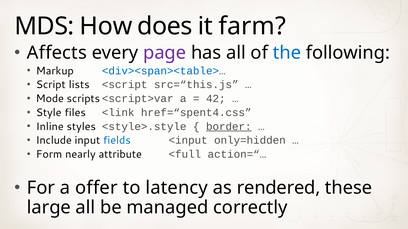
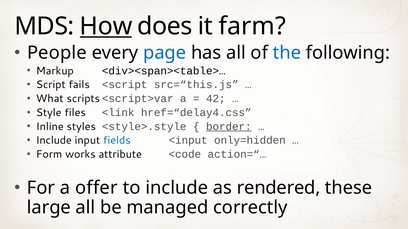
How underline: none -> present
Affects: Affects -> People
page colour: purple -> blue
<div><span><table>… colour: blue -> black
lists: lists -> fails
Mode: Mode -> What
href=“spent4.css: href=“spent4.css -> href=“delay4.css
nearly: nearly -> works
<full: <full -> <code
to latency: latency -> include
